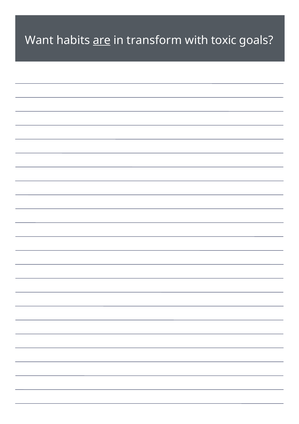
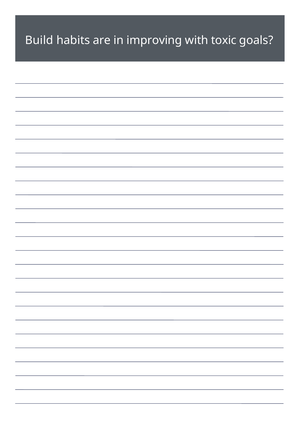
Want: Want -> Build
are underline: present -> none
transform: transform -> improving
